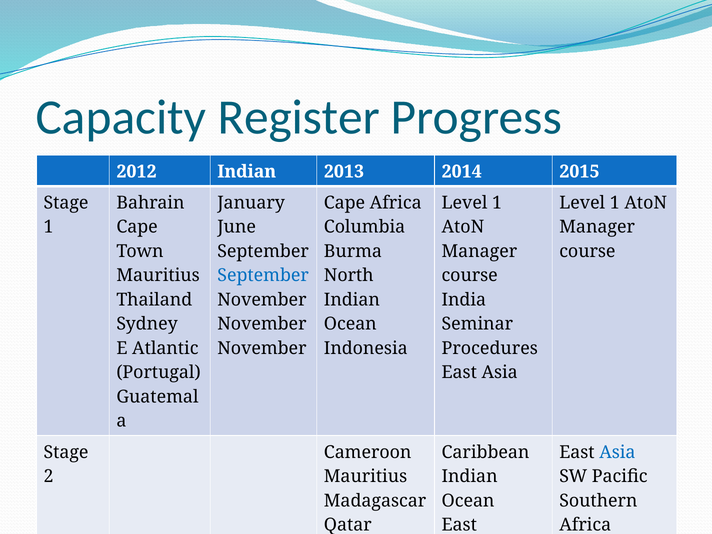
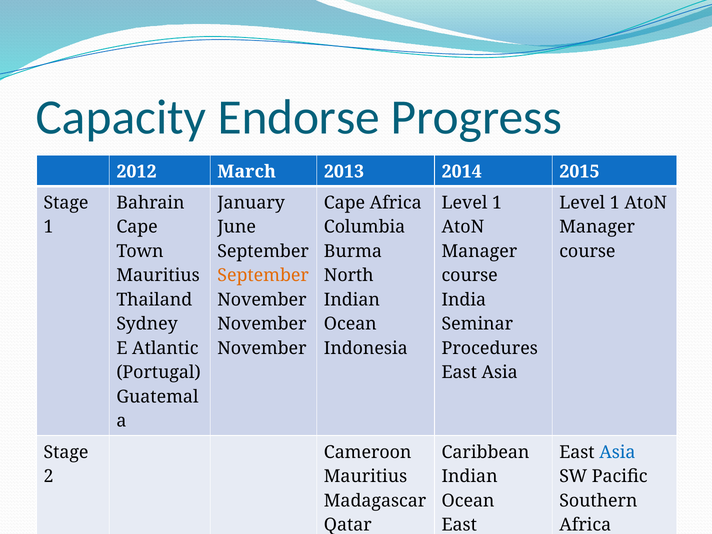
Register: Register -> Endorse
2012 Indian: Indian -> March
September at (263, 276) colour: blue -> orange
